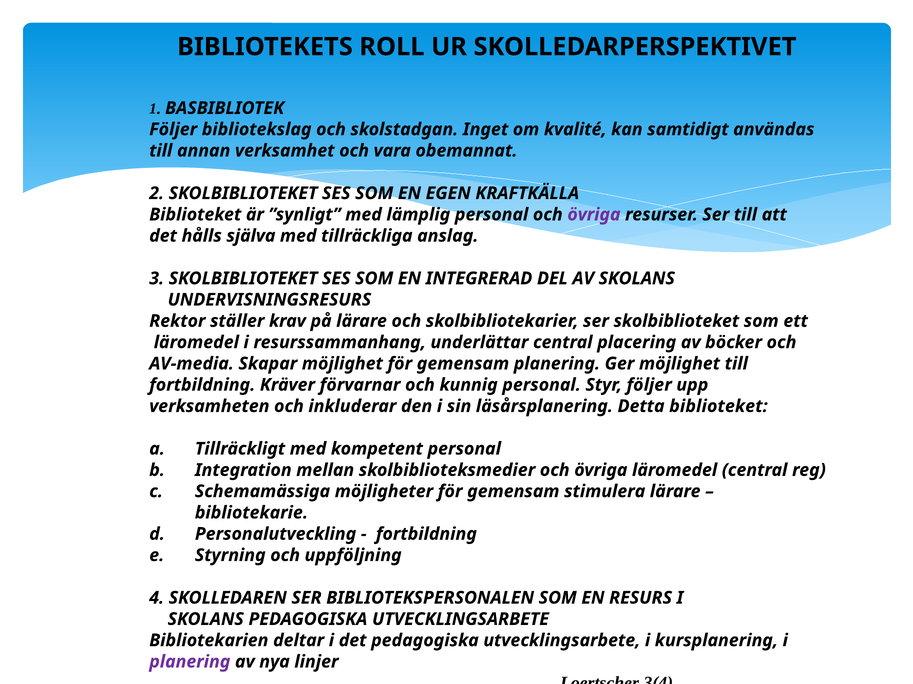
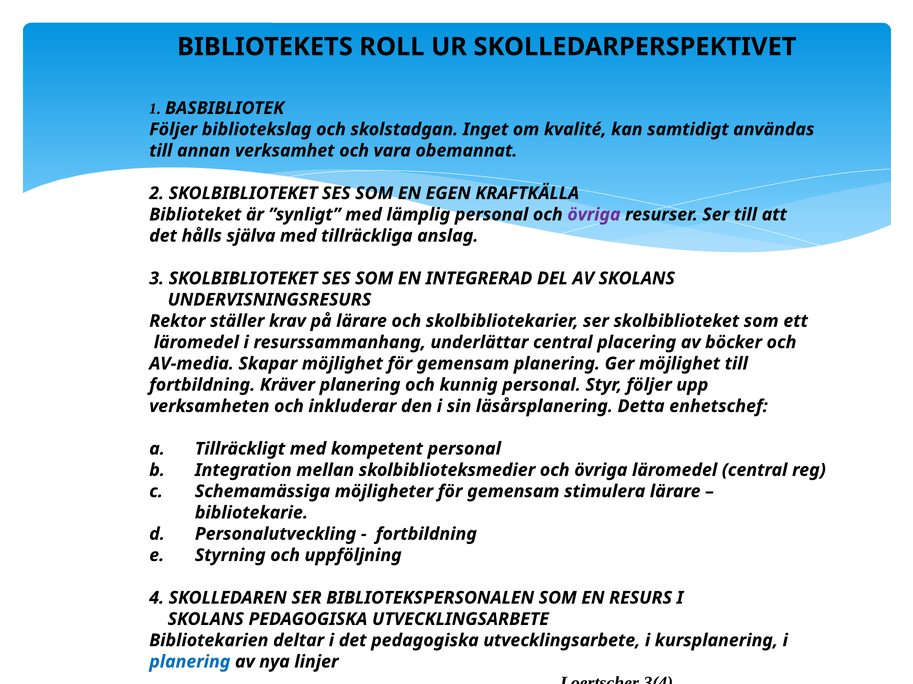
Kräver förvarnar: förvarnar -> planering
Detta biblioteket: biblioteket -> enhetschef
planering at (190, 662) colour: purple -> blue
